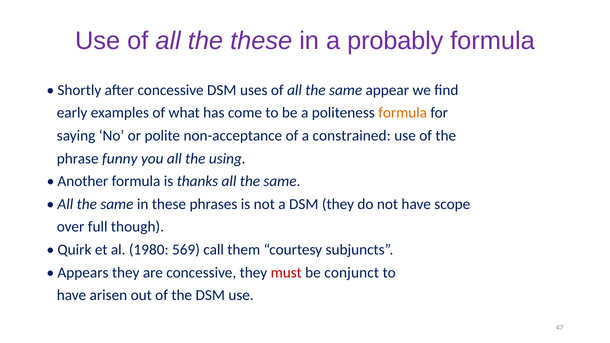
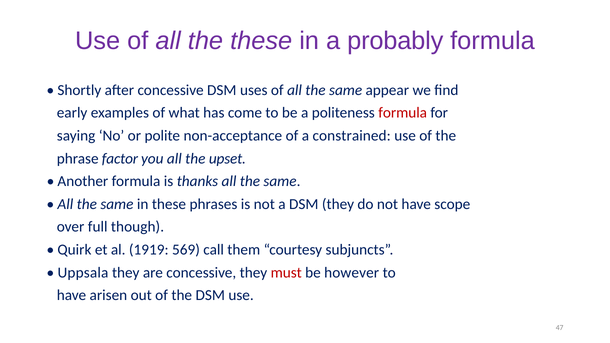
formula at (403, 113) colour: orange -> red
funny: funny -> factor
using: using -> upset
1980: 1980 -> 1919
Appears: Appears -> Uppsala
conjunct: conjunct -> however
